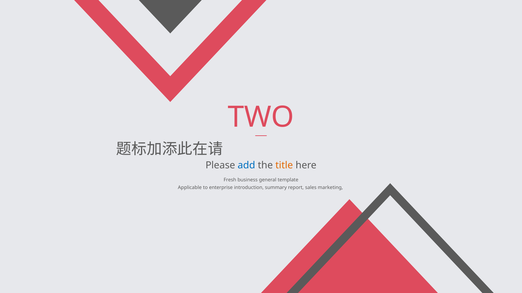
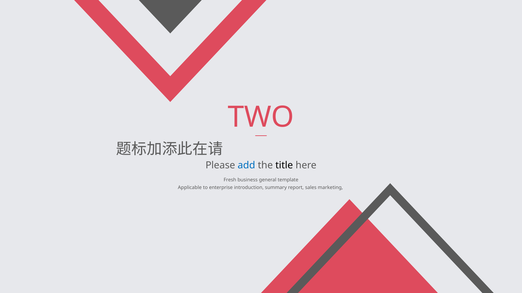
title colour: orange -> black
